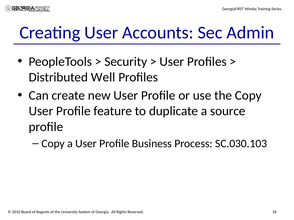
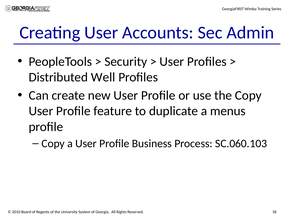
source: source -> menus
SC.030.103: SC.030.103 -> SC.060.103
